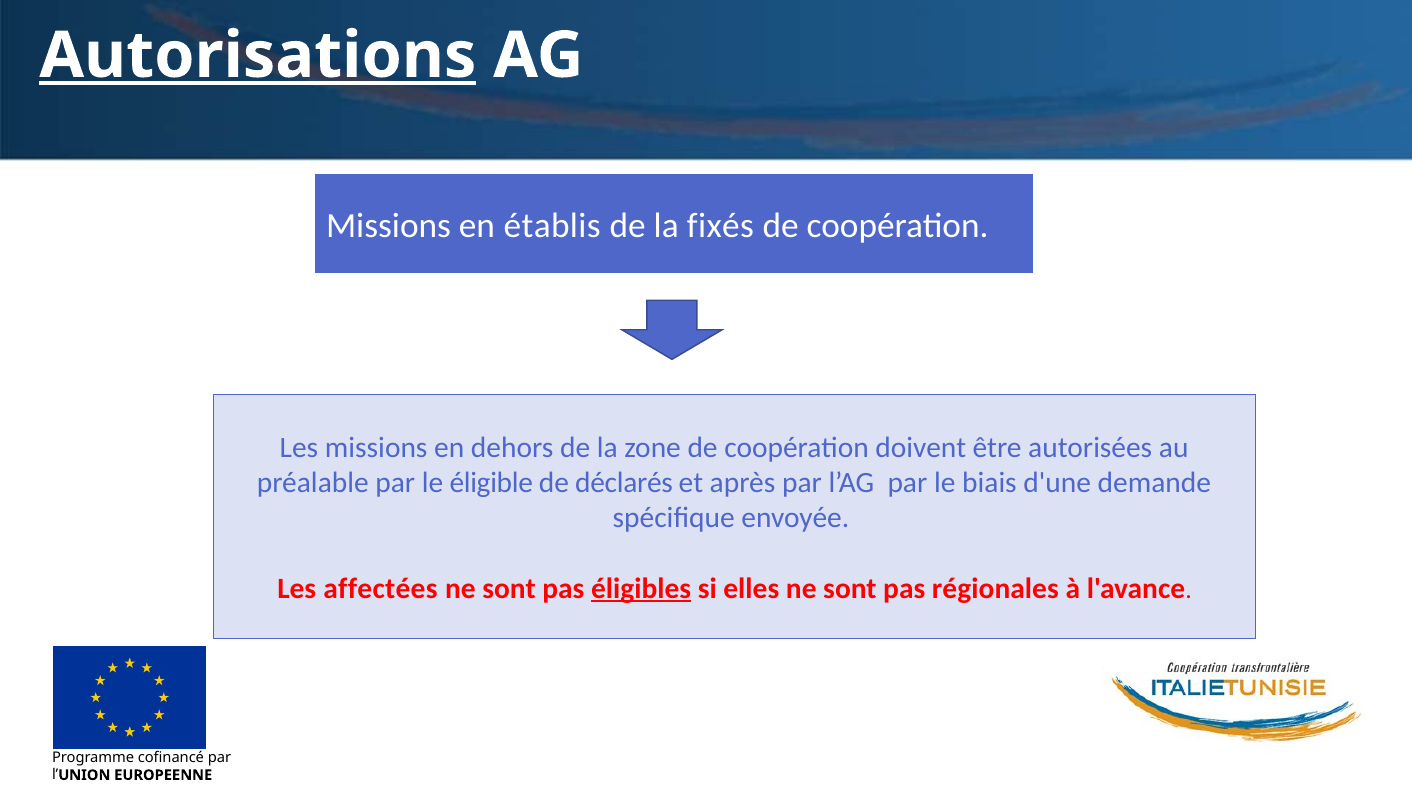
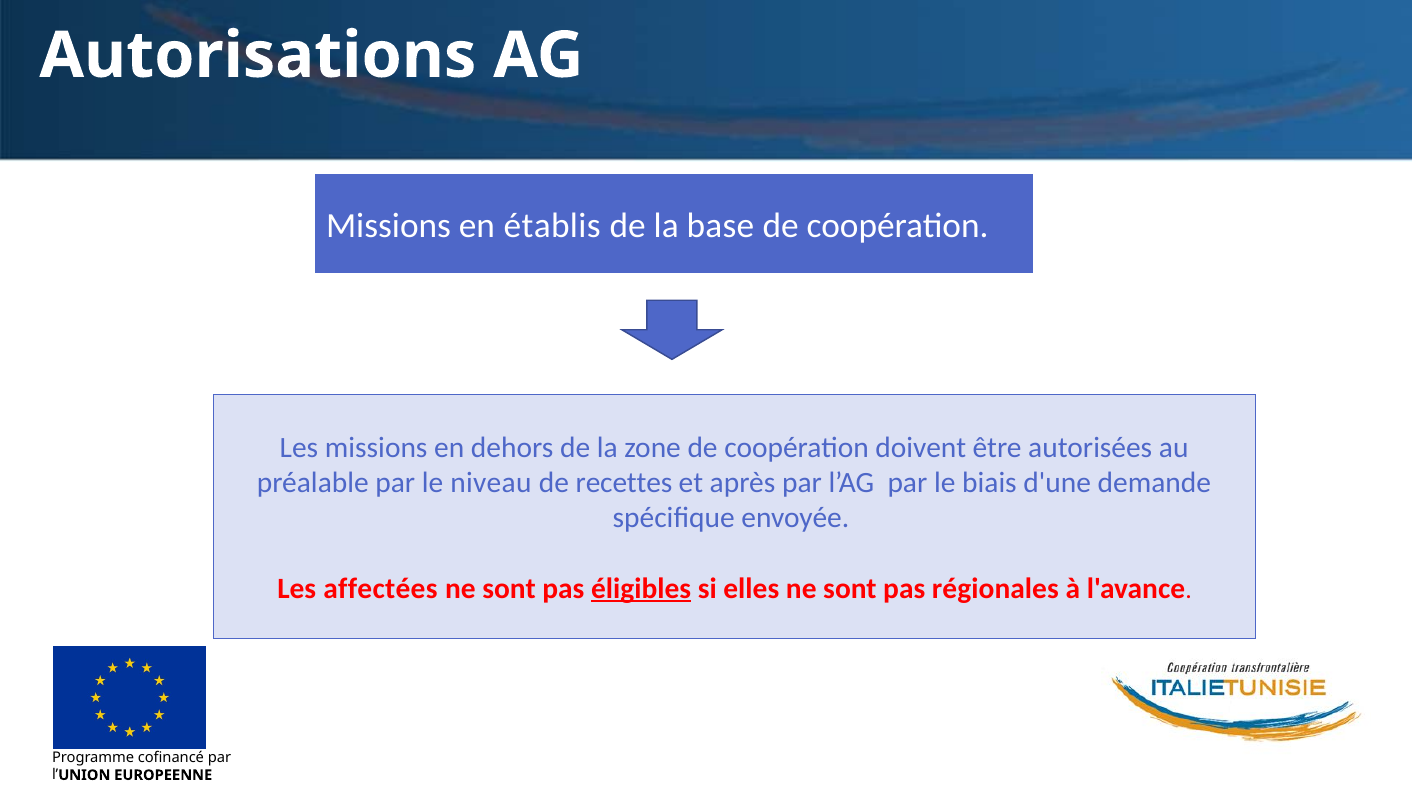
Autorisations underline: present -> none
fixés: fixés -> base
éligible: éligible -> niveau
déclarés: déclarés -> recettes
